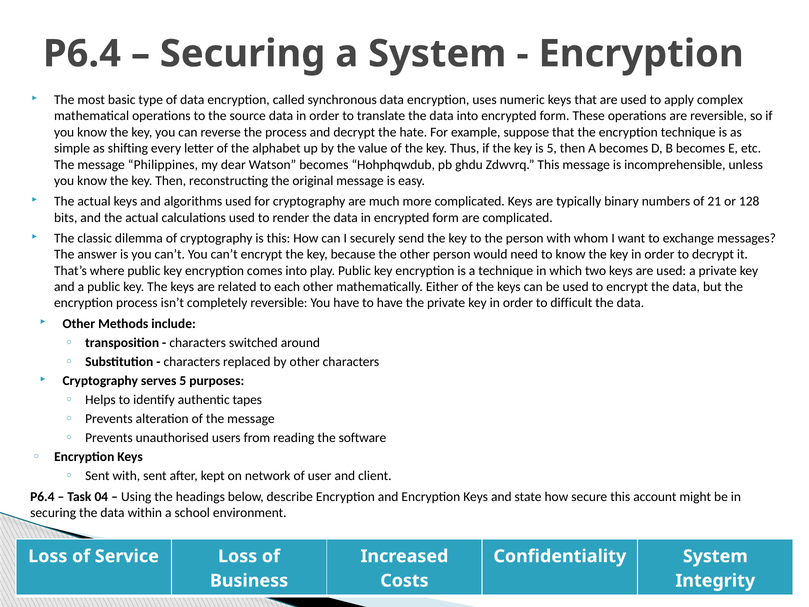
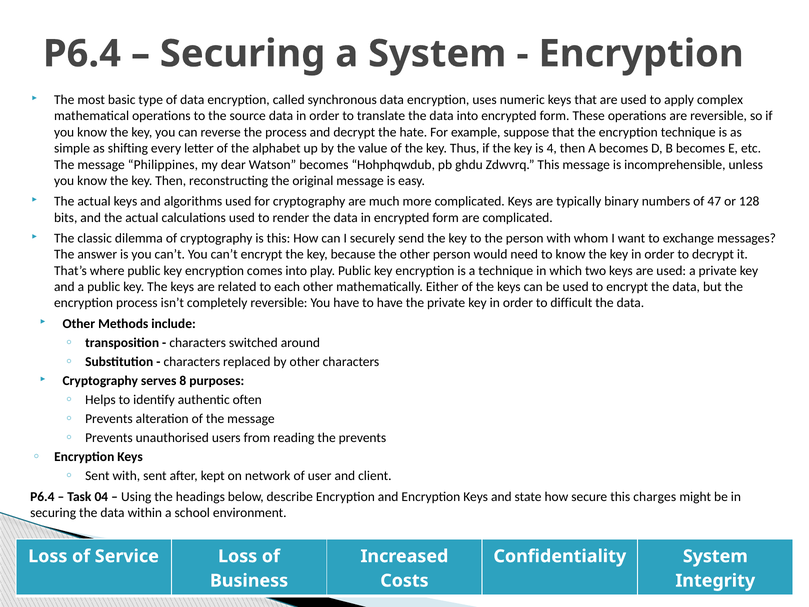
is 5: 5 -> 4
21: 21 -> 47
serves 5: 5 -> 8
tapes: tapes -> often
the software: software -> prevents
account: account -> charges
